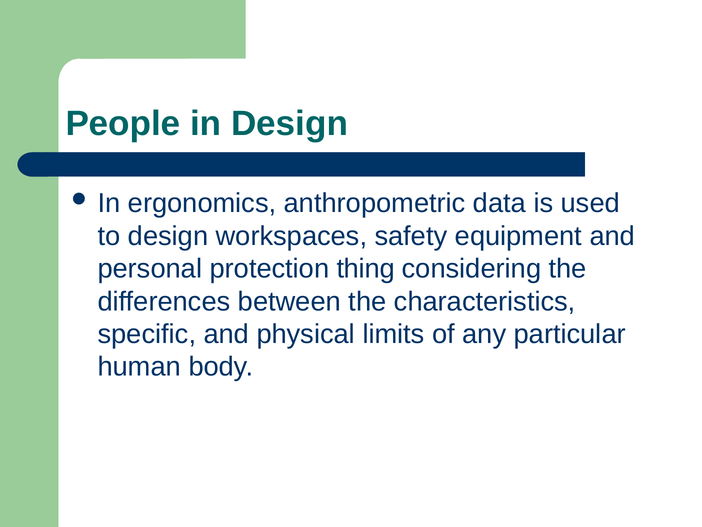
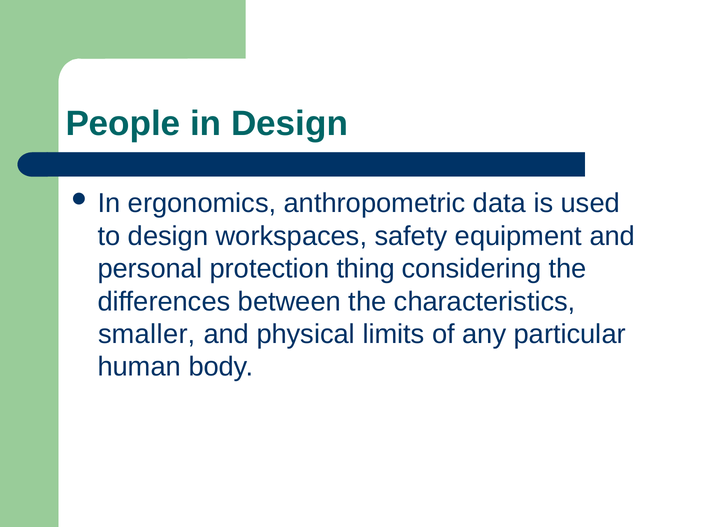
specific: specific -> smaller
